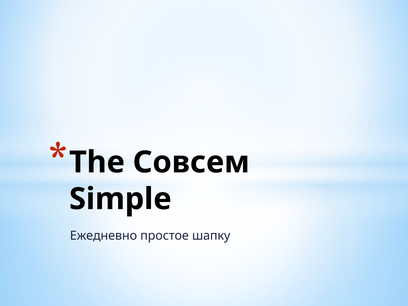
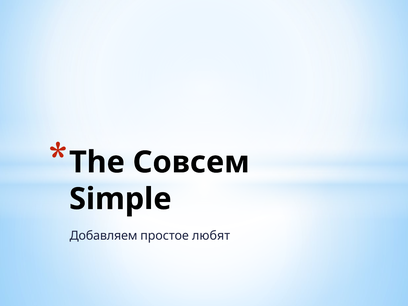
Ежедневно: Ежедневно -> Добавляем
шапку: шапку -> любят
